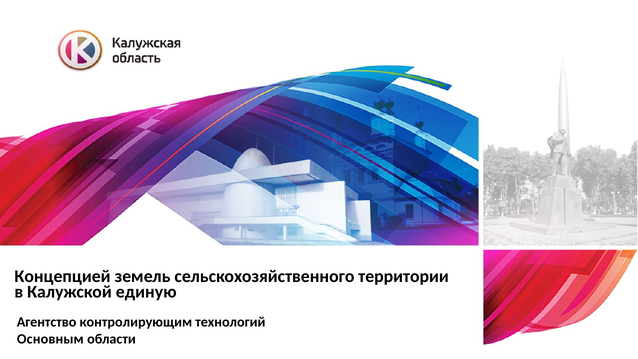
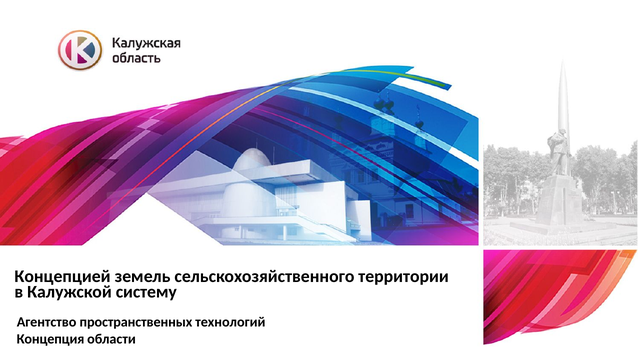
единую: единую -> систему
контролирующим: контролирующим -> пространственных
Основным: Основным -> Концепция
